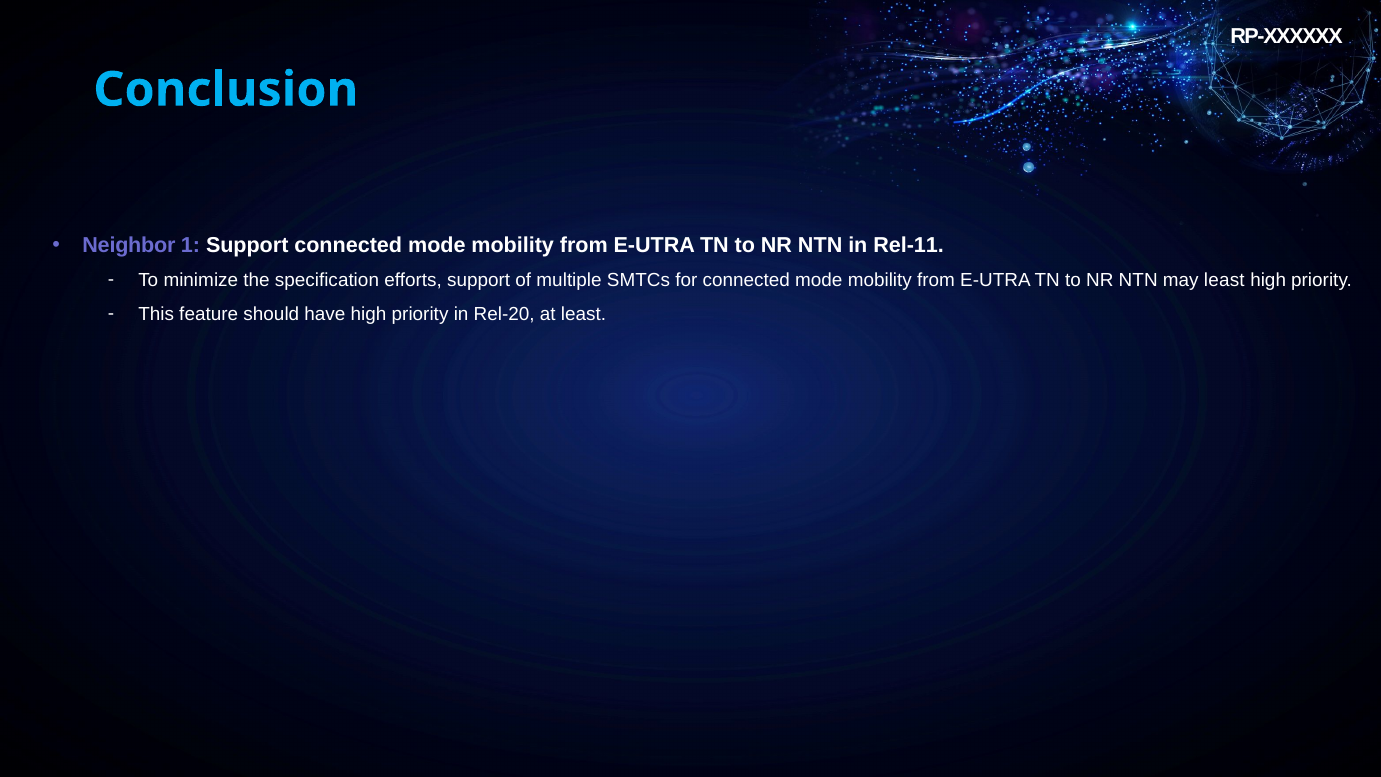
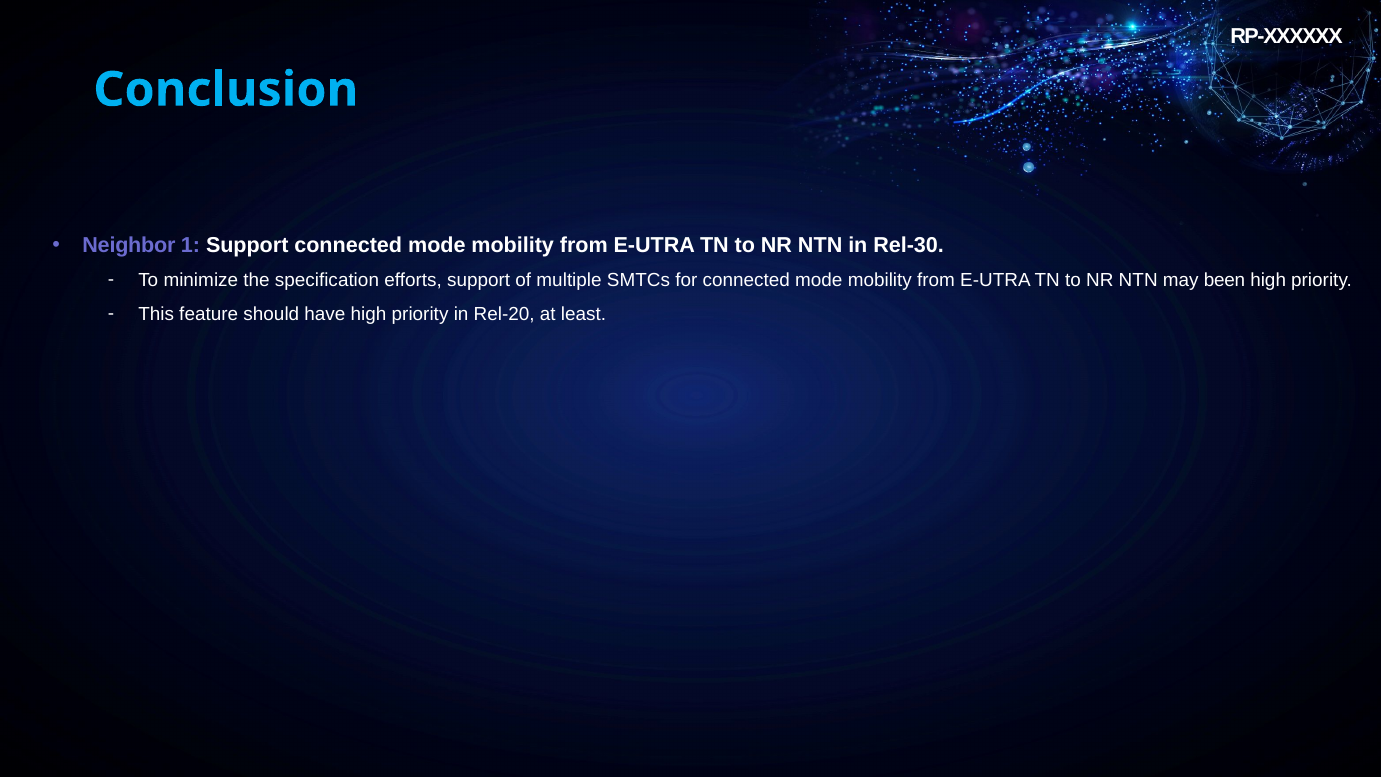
Rel-11: Rel-11 -> Rel-30
may least: least -> been
